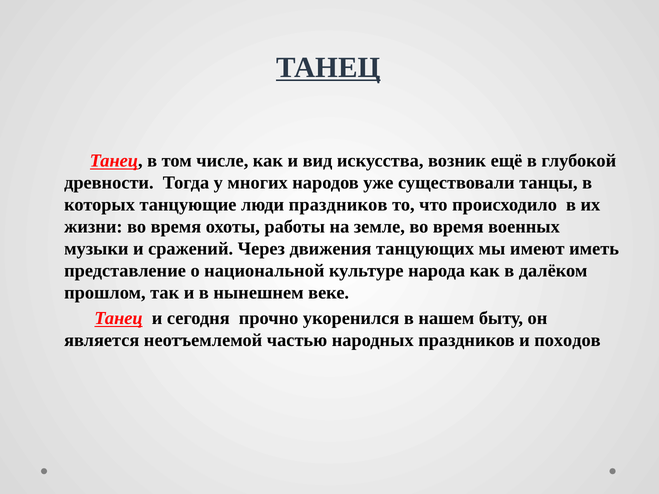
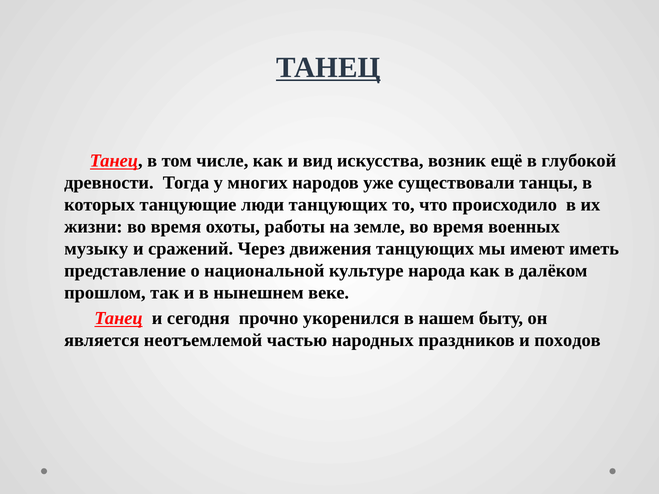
люди праздников: праздников -> танцующих
музыки: музыки -> музыку
